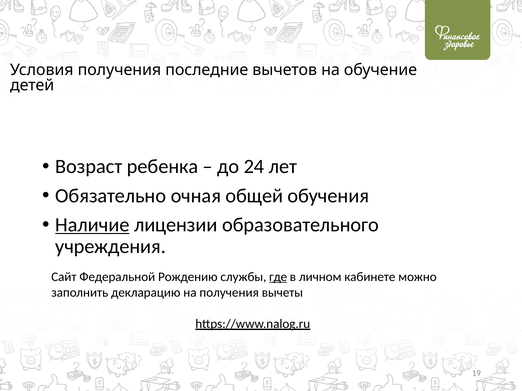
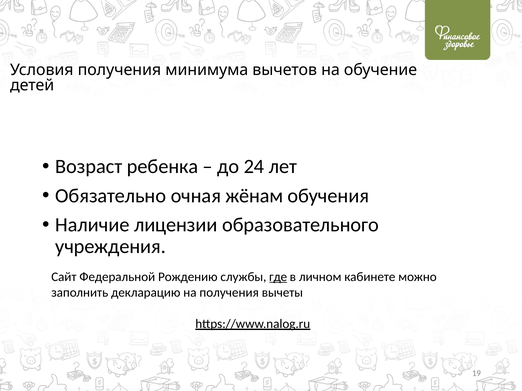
последние: последние -> минимума
общей: общей -> жёнам
Наличие underline: present -> none
